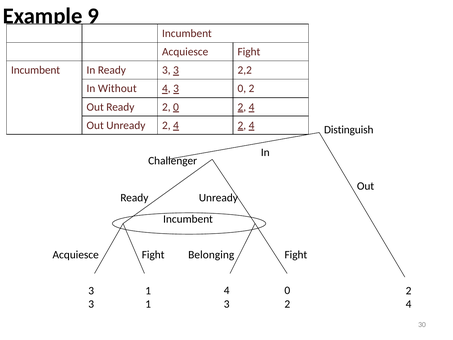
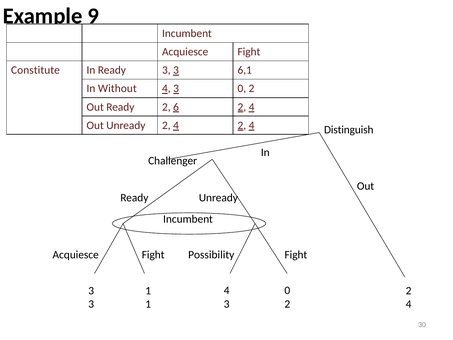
Incumbent at (36, 70): Incumbent -> Constitute
2,2: 2,2 -> 6,1
2 0: 0 -> 6
Belonging: Belonging -> Possibility
